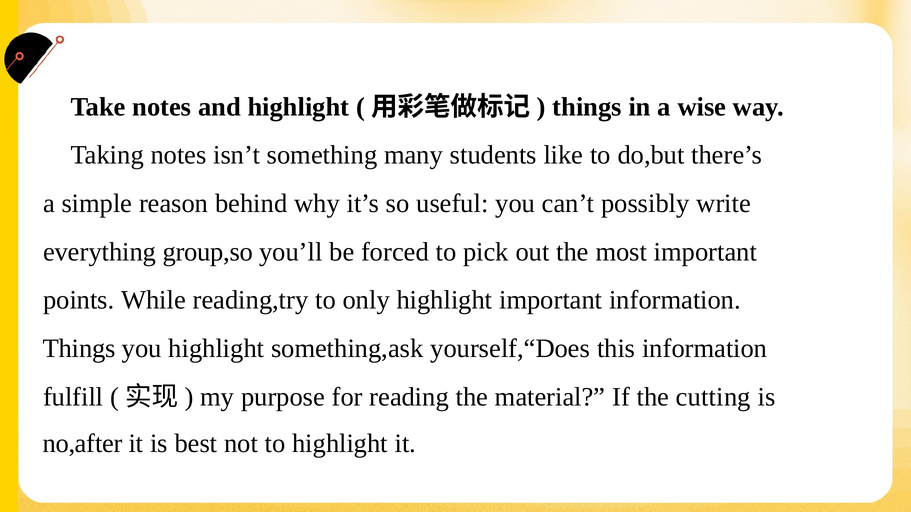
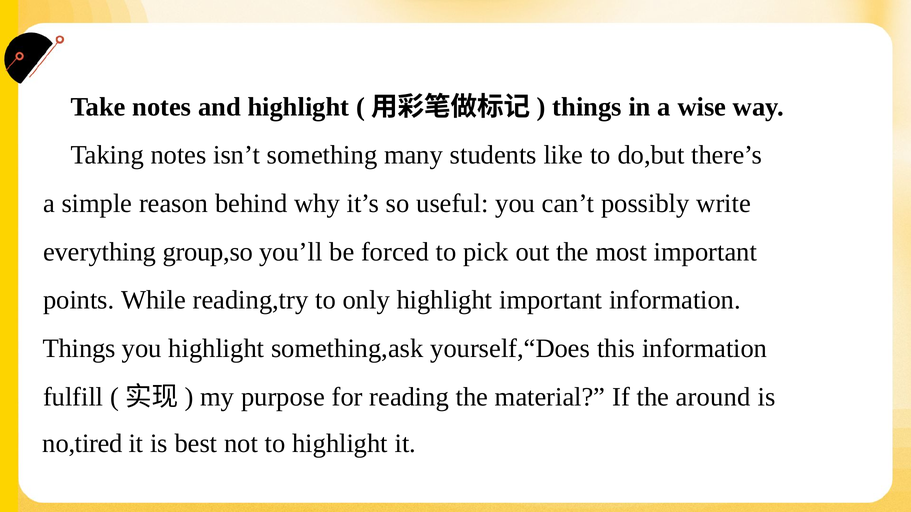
cutting: cutting -> around
no,after: no,after -> no,tired
